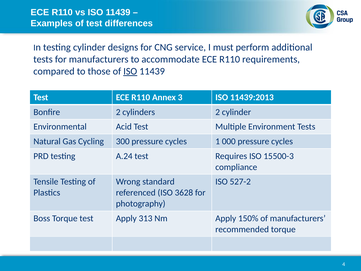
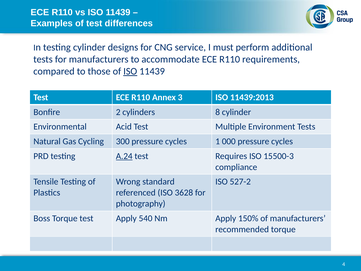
cylinders 2: 2 -> 8
A.24 underline: none -> present
313: 313 -> 540
